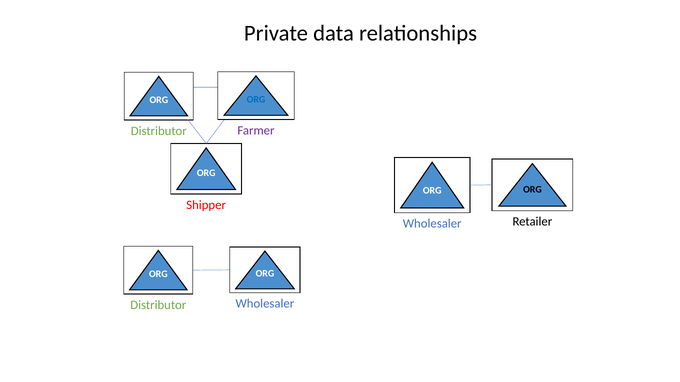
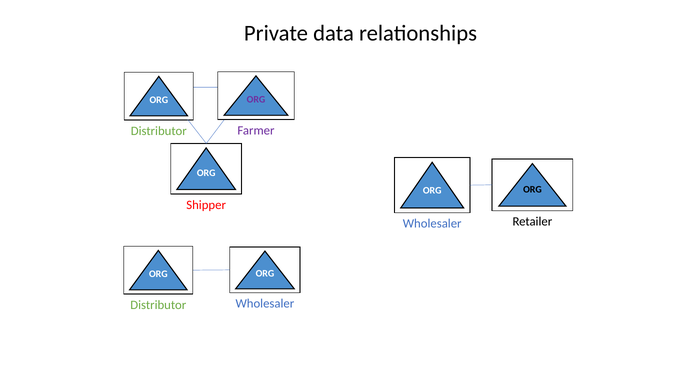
ORG at (256, 100) colour: blue -> purple
